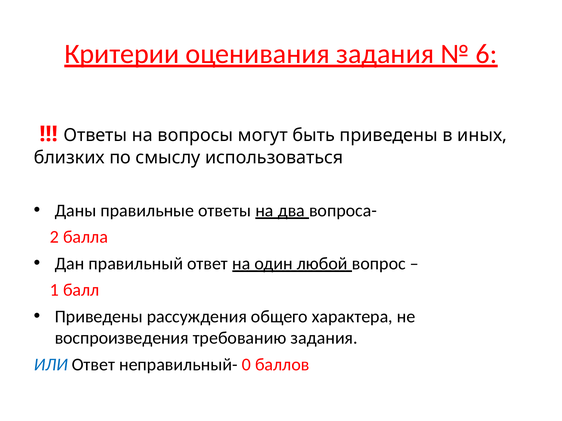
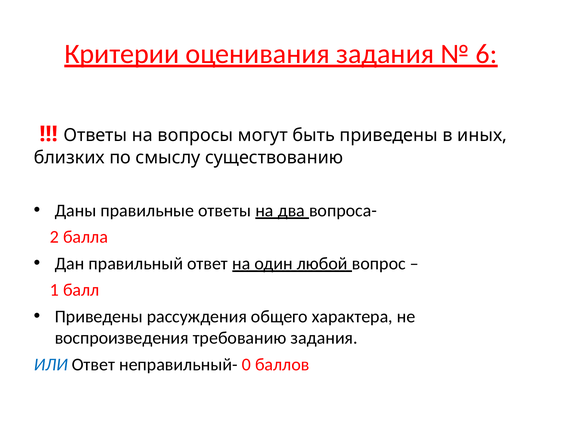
использоваться: использоваться -> существованию
